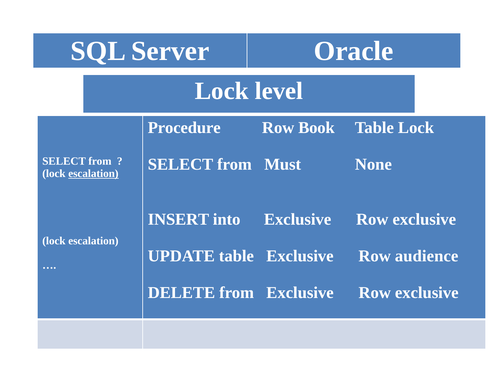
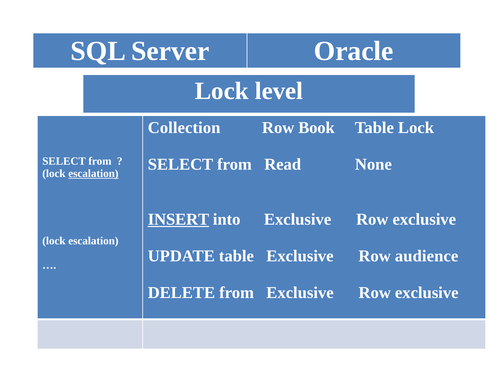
Procedure: Procedure -> Collection
Must: Must -> Read
INSERT underline: none -> present
